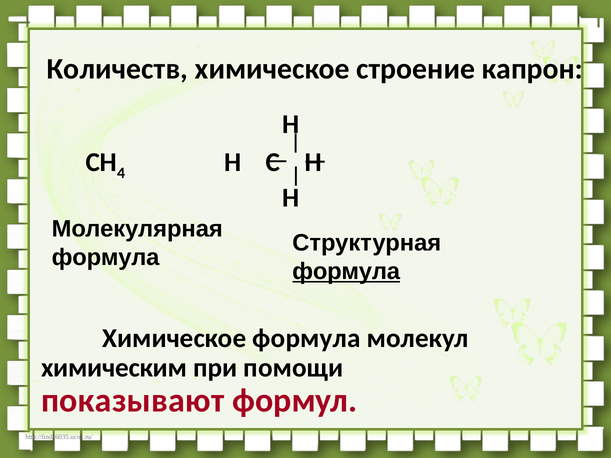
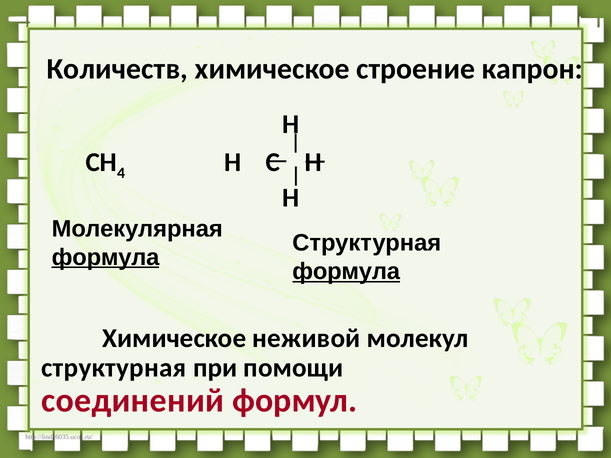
формула at (106, 257) underline: none -> present
Химическое формула: формула -> неживой
химическим at (114, 368): химическим -> структурная
показывают: показывают -> соединений
